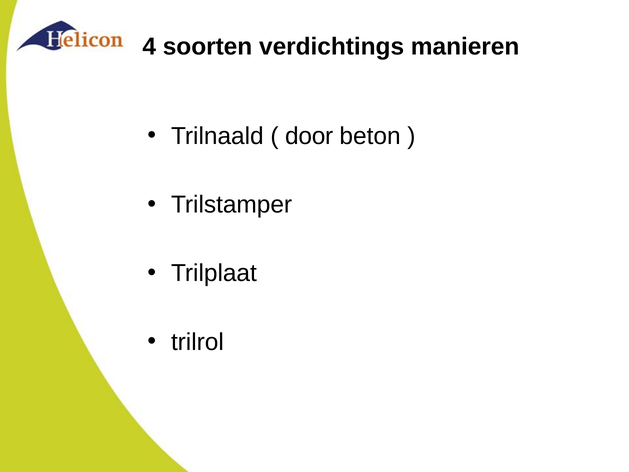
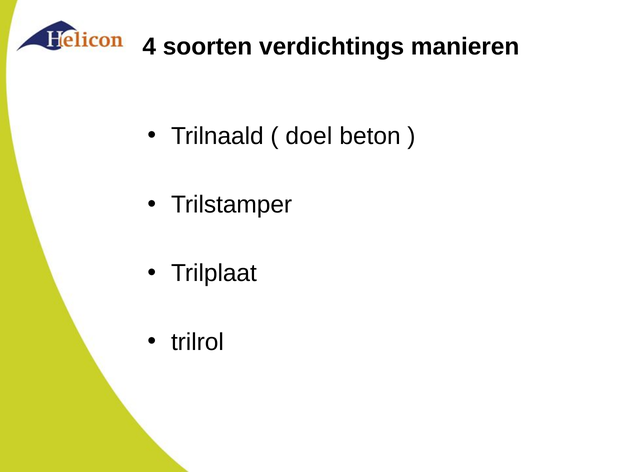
door: door -> doel
